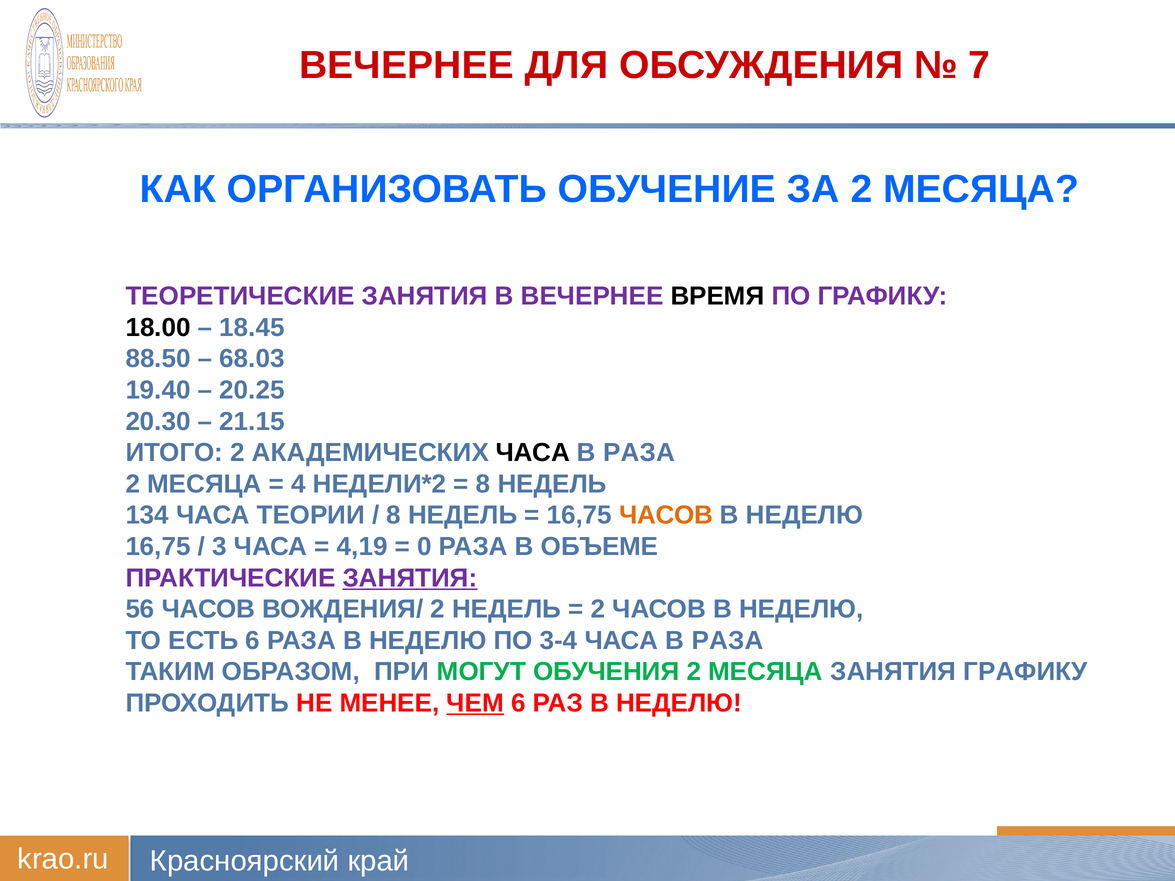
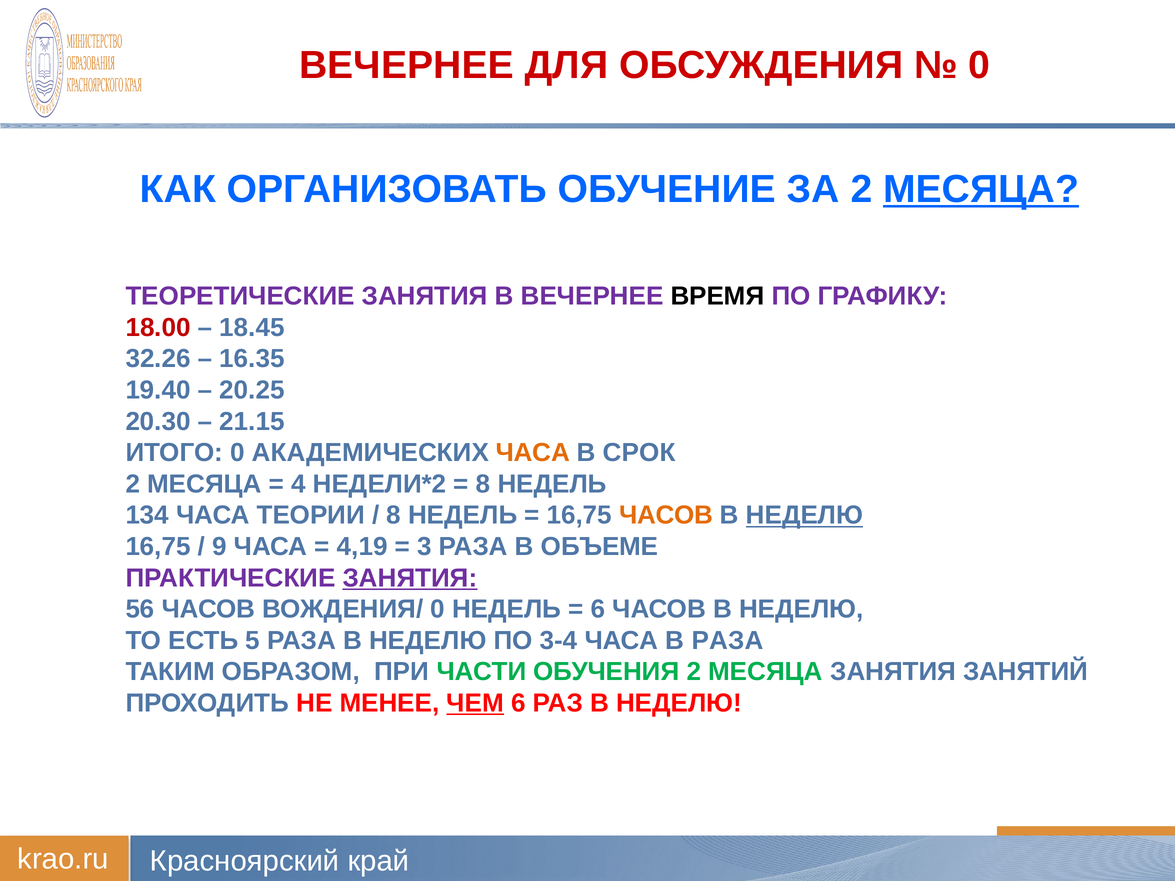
7 at (979, 65): 7 -> 0
МЕСЯЦА at (981, 189) underline: none -> present
18.00 colour: black -> red
88.50: 88.50 -> 32.26
68.03: 68.03 -> 16.35
ИТОГО 2: 2 -> 0
ЧАСА at (533, 453) colour: black -> orange
РАЗА at (639, 453): РАЗА -> СРОК
НЕДЕЛЮ at (805, 515) underline: none -> present
3: 3 -> 9
0: 0 -> 3
ВОЖДЕНИЯ/ 2: 2 -> 0
2 at (598, 609): 2 -> 6
ЕСТЬ 6: 6 -> 5
МОГУТ: МОГУТ -> ЧАСТИ
ЗАНЯТИЯ ГРАФИКУ: ГРАФИКУ -> ЗАНЯТИЙ
